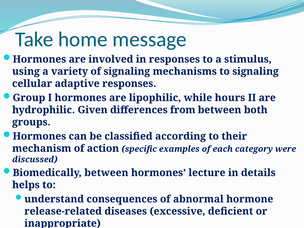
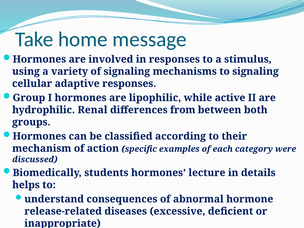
hours: hours -> active
Given: Given -> Renal
Biomedically between: between -> students
